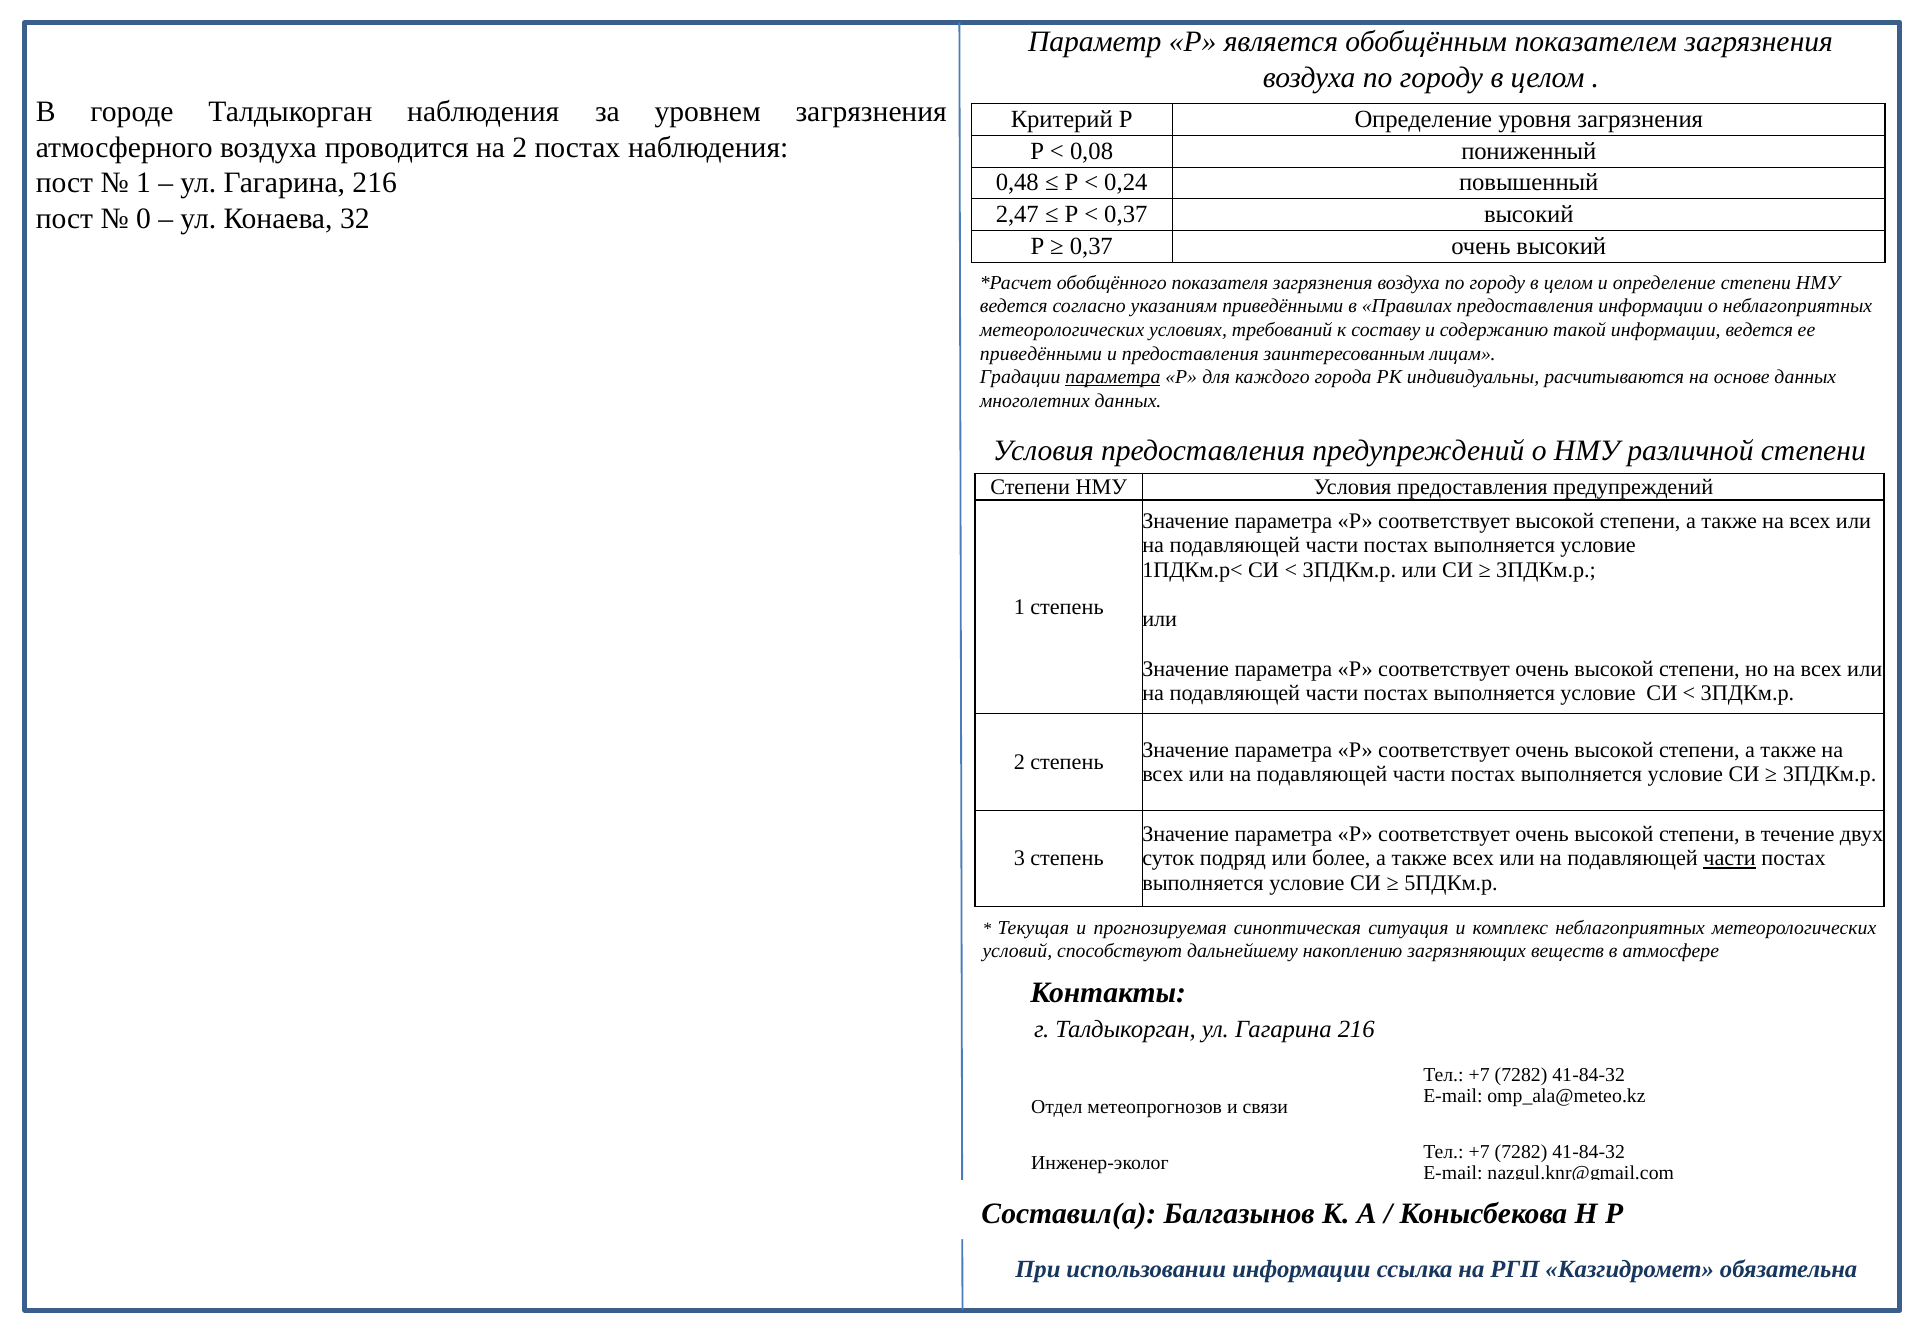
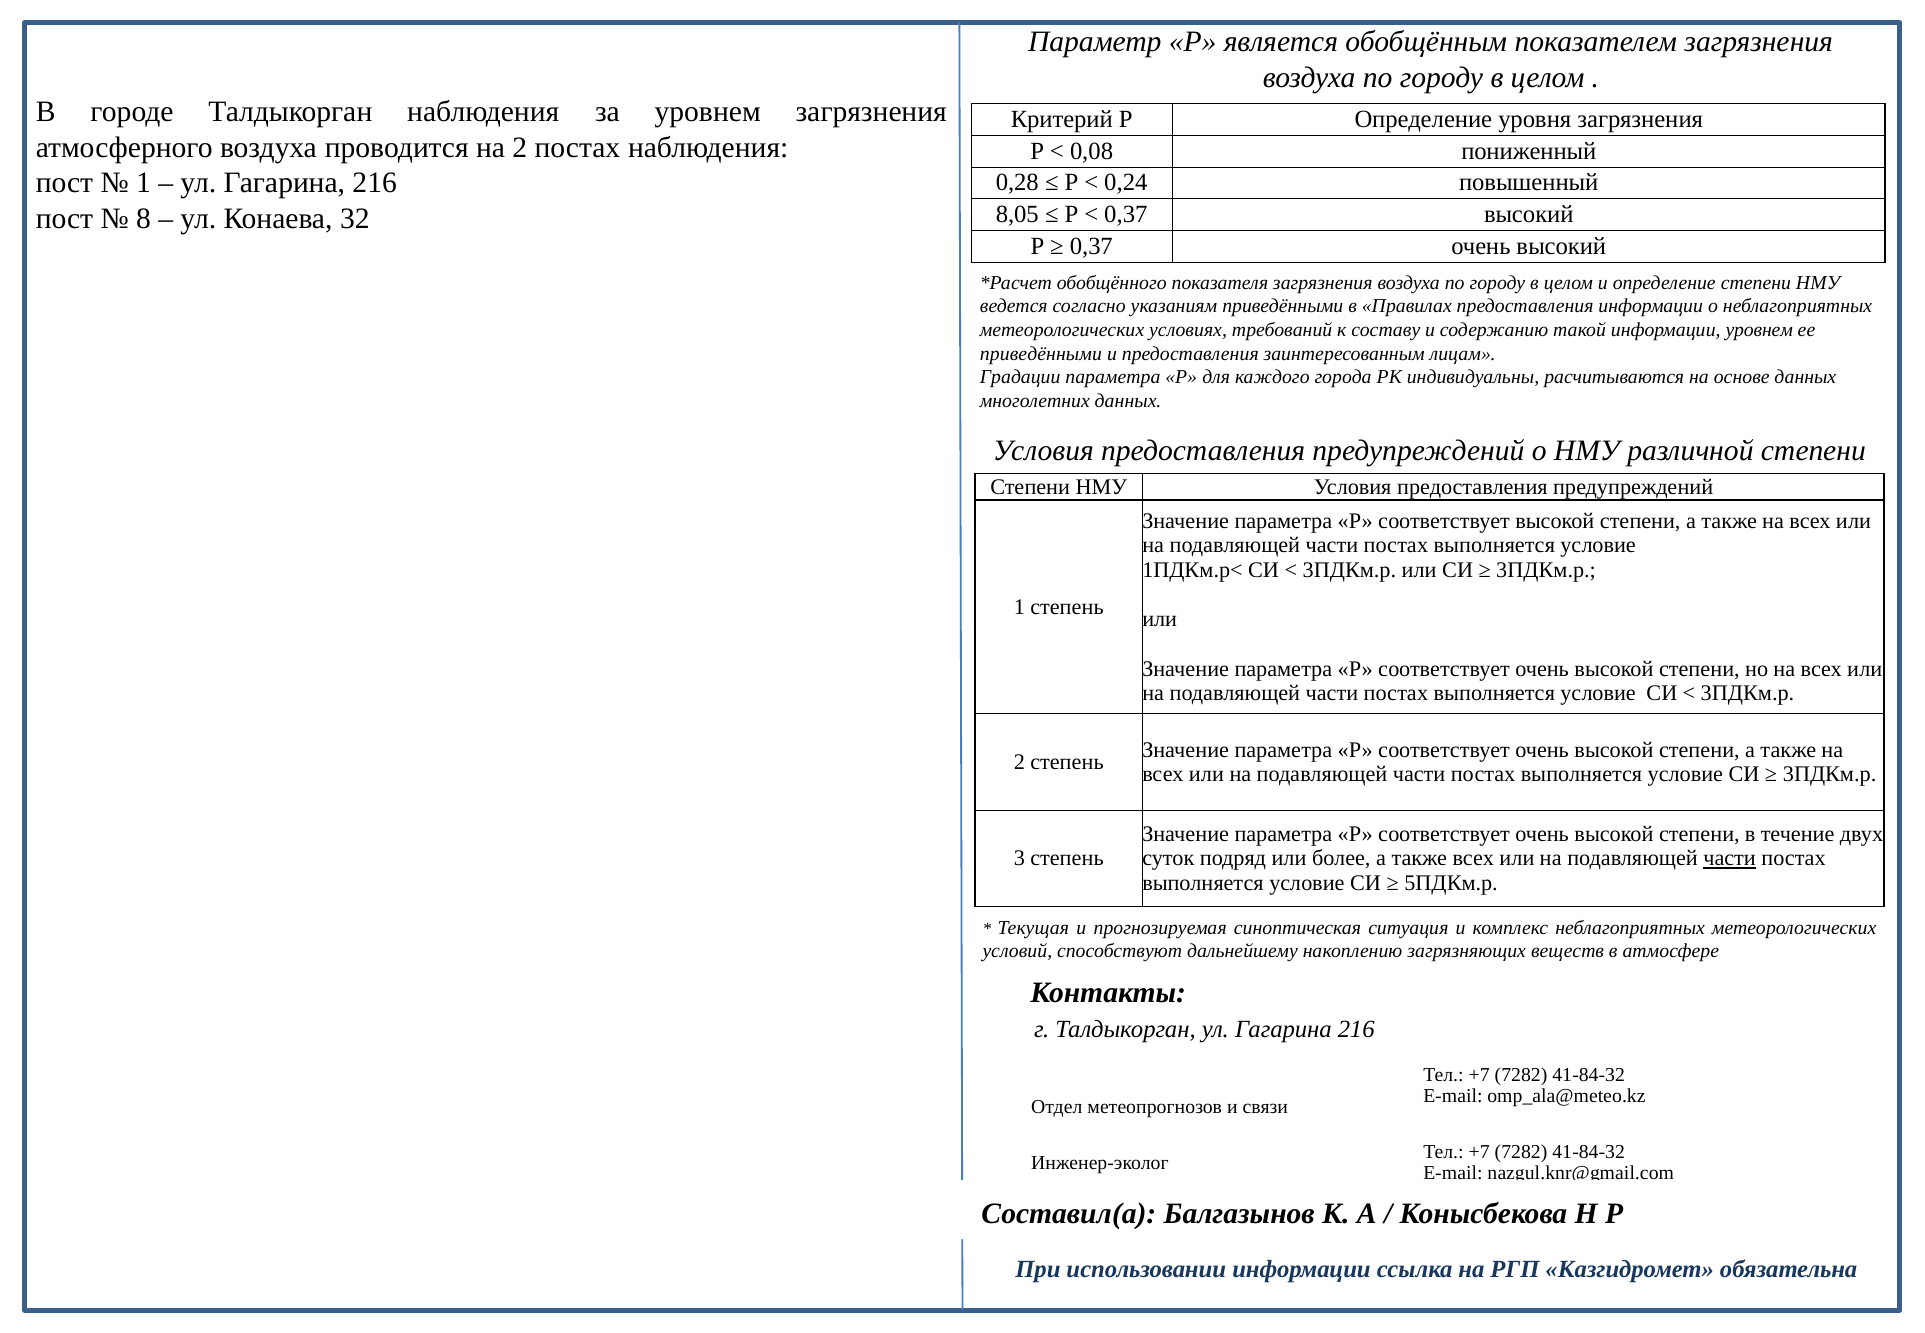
0,48: 0,48 -> 0,28
2,47: 2,47 -> 8,05
0: 0 -> 8
информации ведется: ведется -> уровнем
параметра at (1113, 377) underline: present -> none
